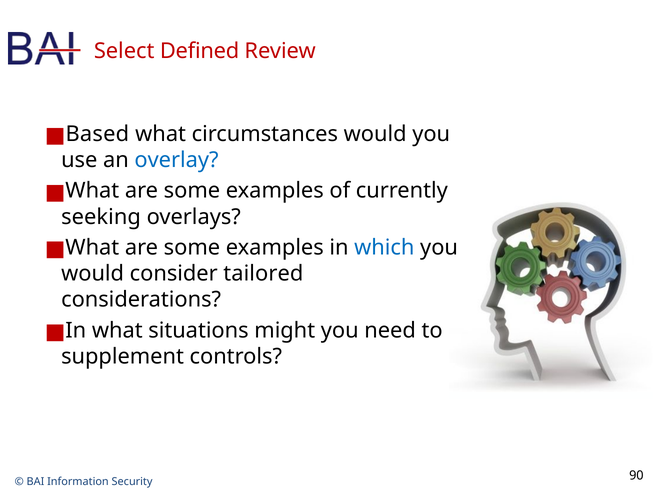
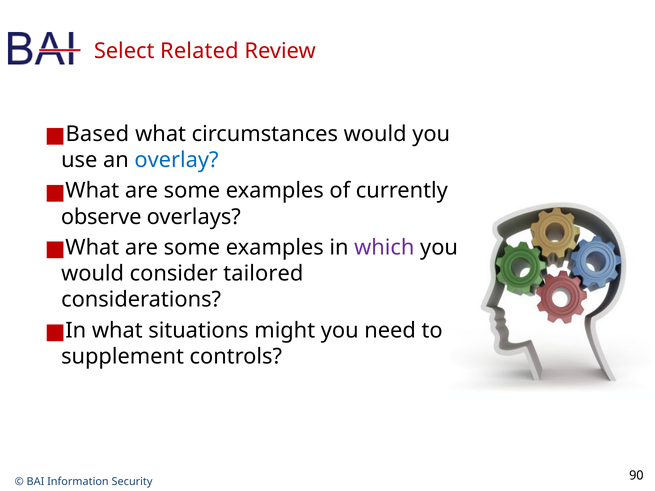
Defined: Defined -> Related
seeking: seeking -> observe
which colour: blue -> purple
